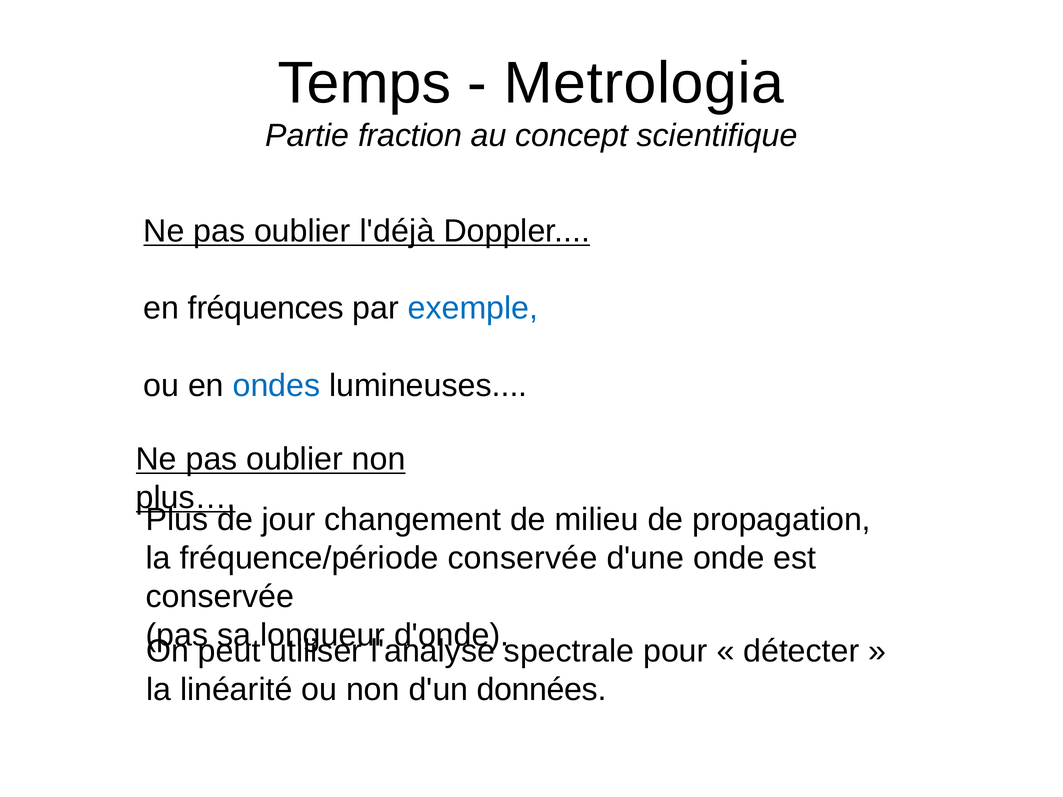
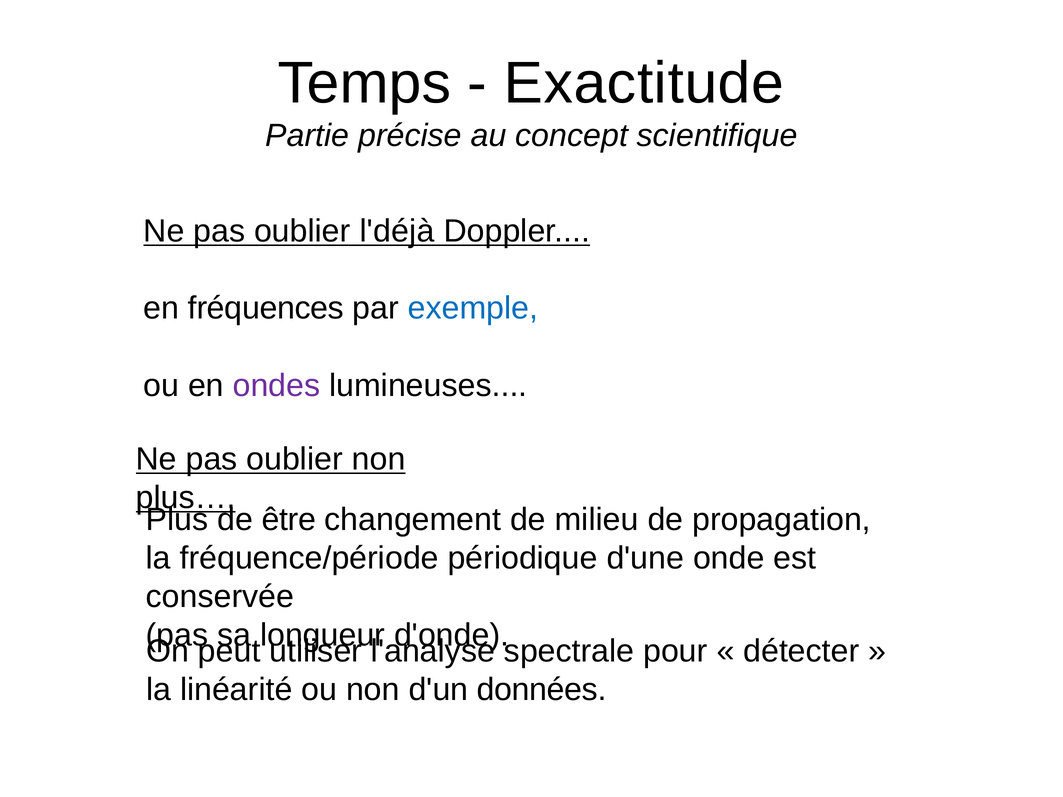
Metrologia: Metrologia -> Exactitude
fraction: fraction -> précise
ondes colour: blue -> purple
jour: jour -> être
fréquence/période conservée: conservée -> périodique
